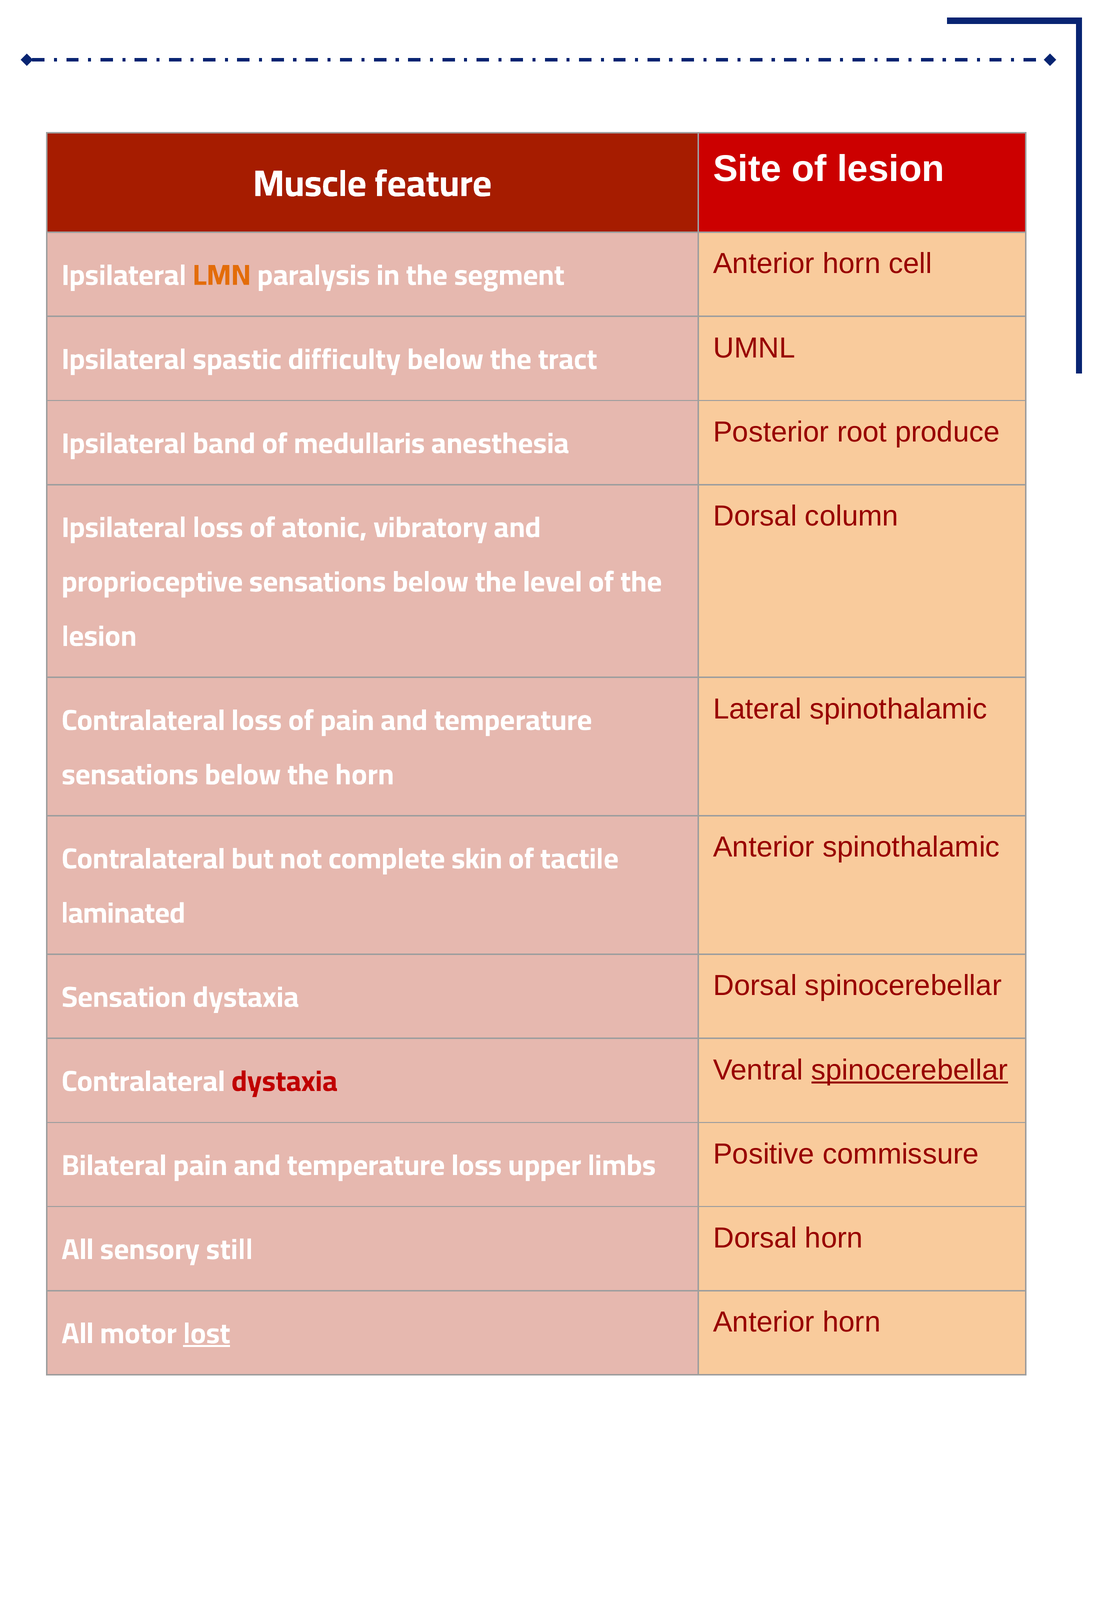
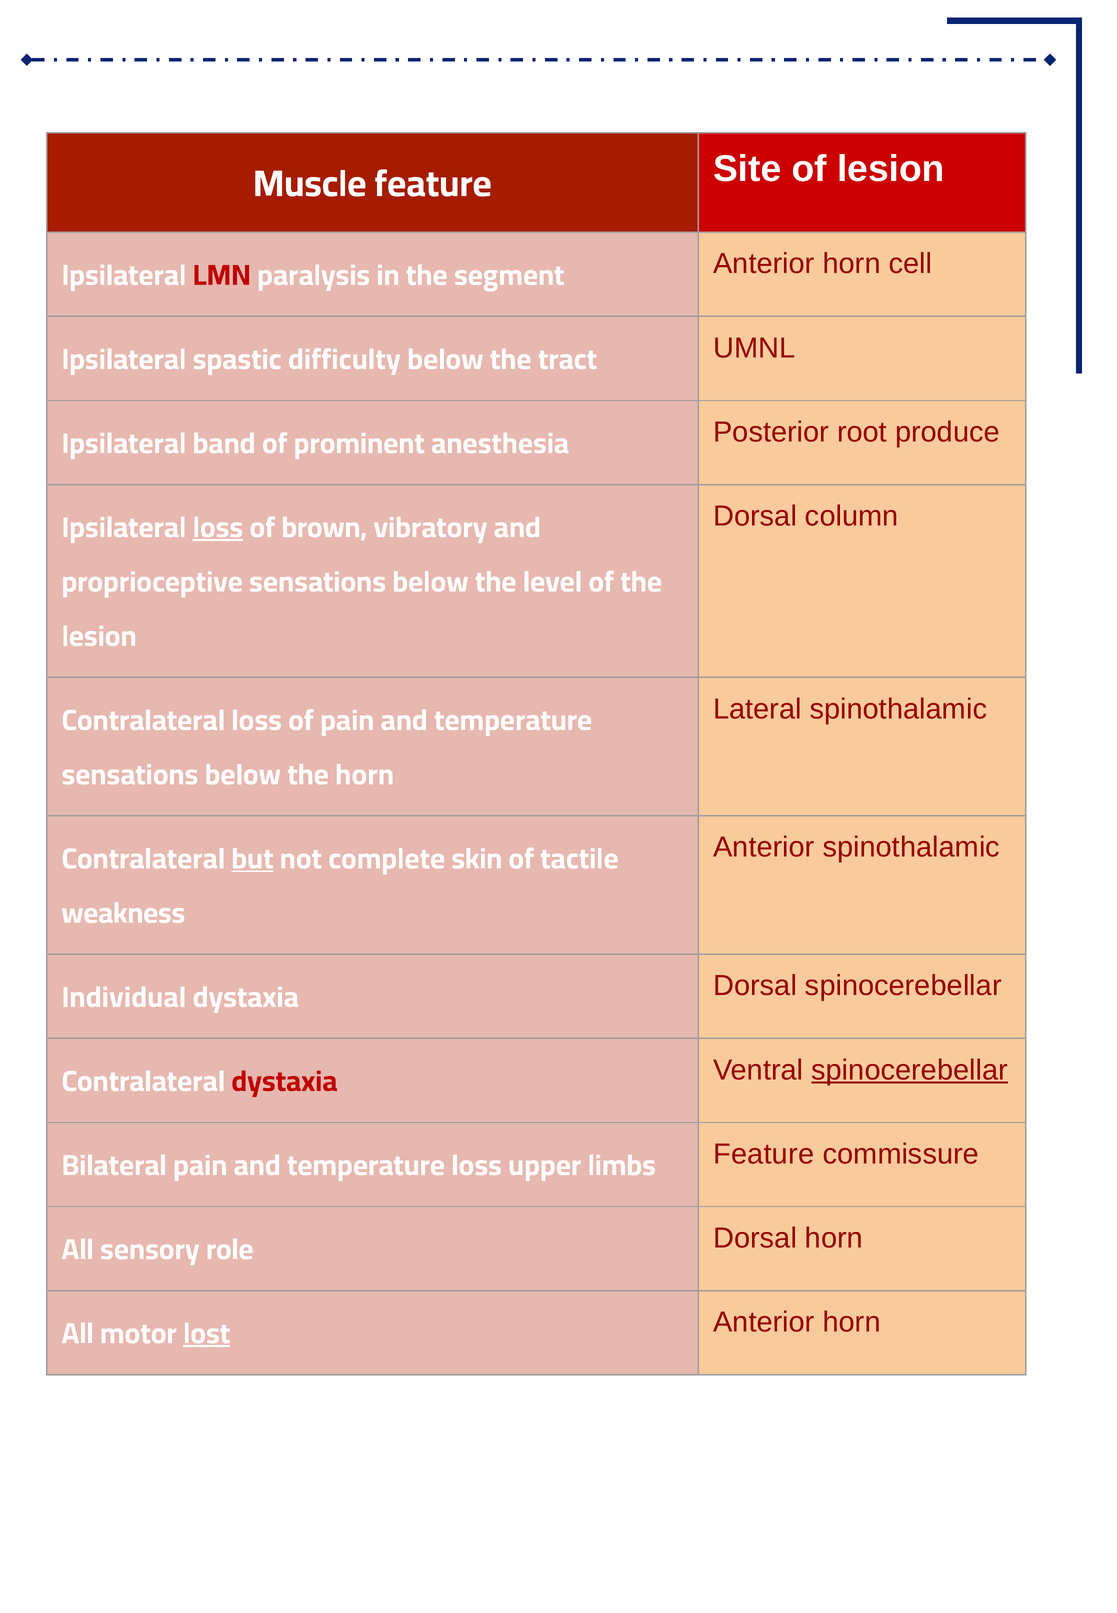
LMN colour: orange -> red
medullaris: medullaris -> prominent
loss at (218, 528) underline: none -> present
atonic: atonic -> brown
but underline: none -> present
laminated: laminated -> weakness
Sensation: Sensation -> Individual
Positive at (764, 1154): Positive -> Feature
still: still -> role
